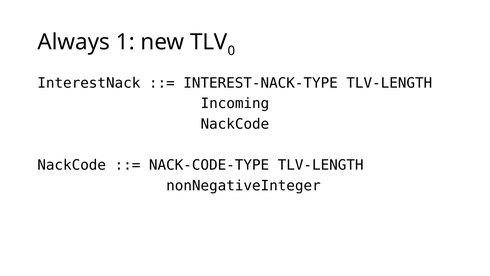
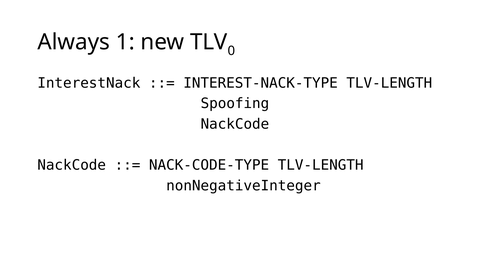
Incoming: Incoming -> Spoofing
